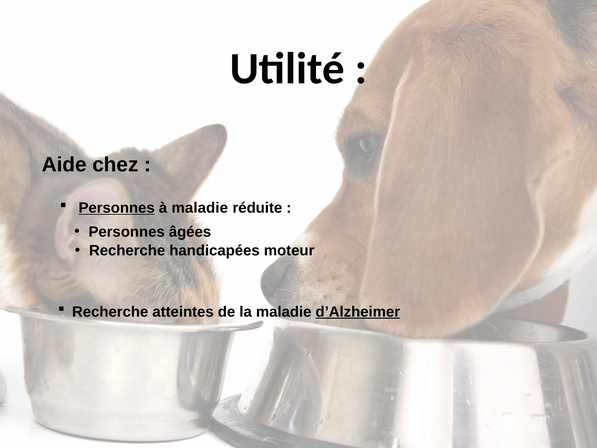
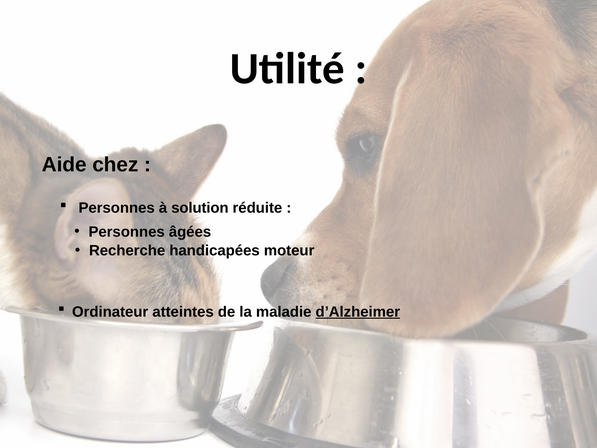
Personnes at (117, 208) underline: present -> none
à maladie: maladie -> solution
Recherche at (110, 312): Recherche -> Ordinateur
